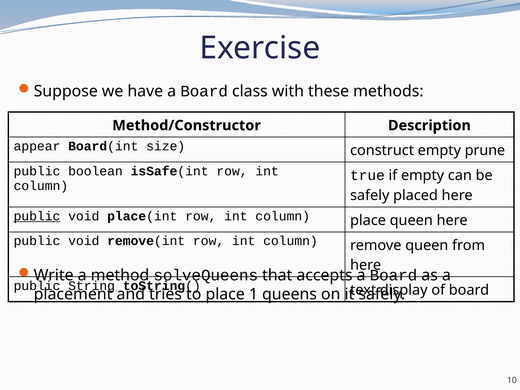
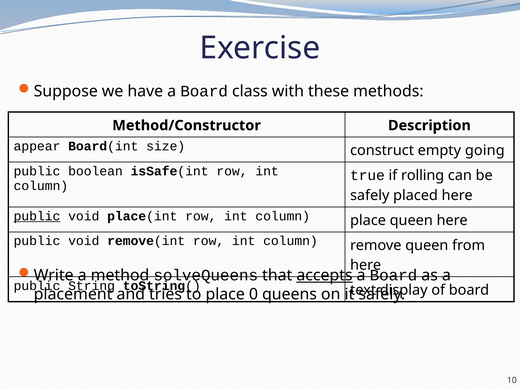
prune: prune -> going
if empty: empty -> rolling
accepts underline: none -> present
1: 1 -> 0
